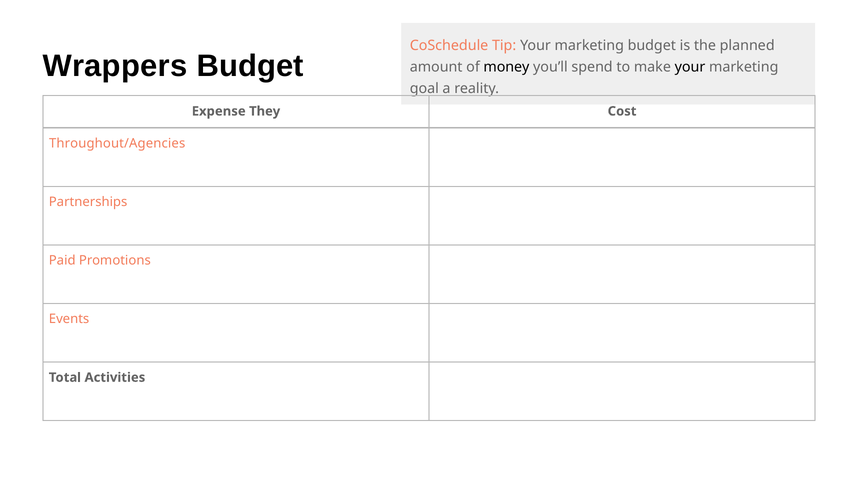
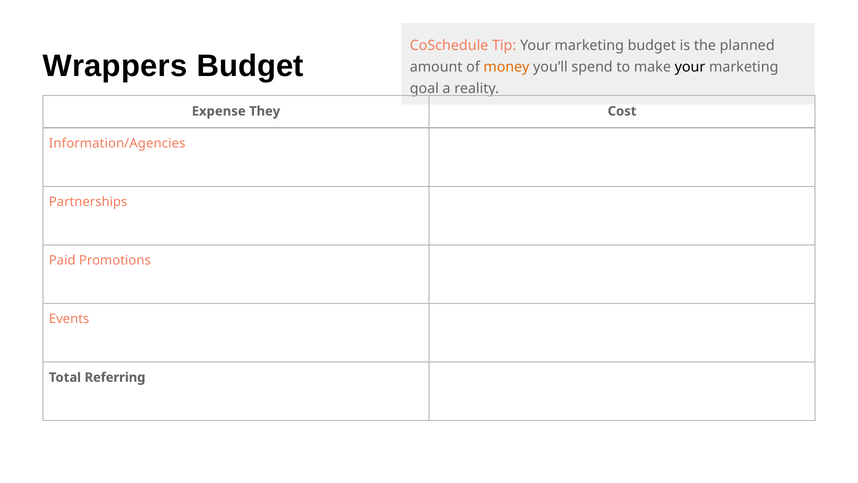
money colour: black -> orange
Throughout/Agencies: Throughout/Agencies -> Information/Agencies
Activities: Activities -> Referring
